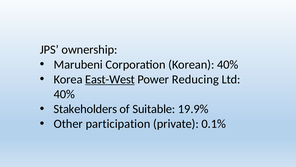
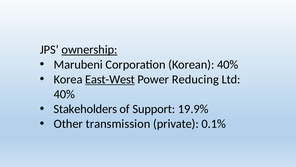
ownership underline: none -> present
Suitable: Suitable -> Support
participation: participation -> transmission
